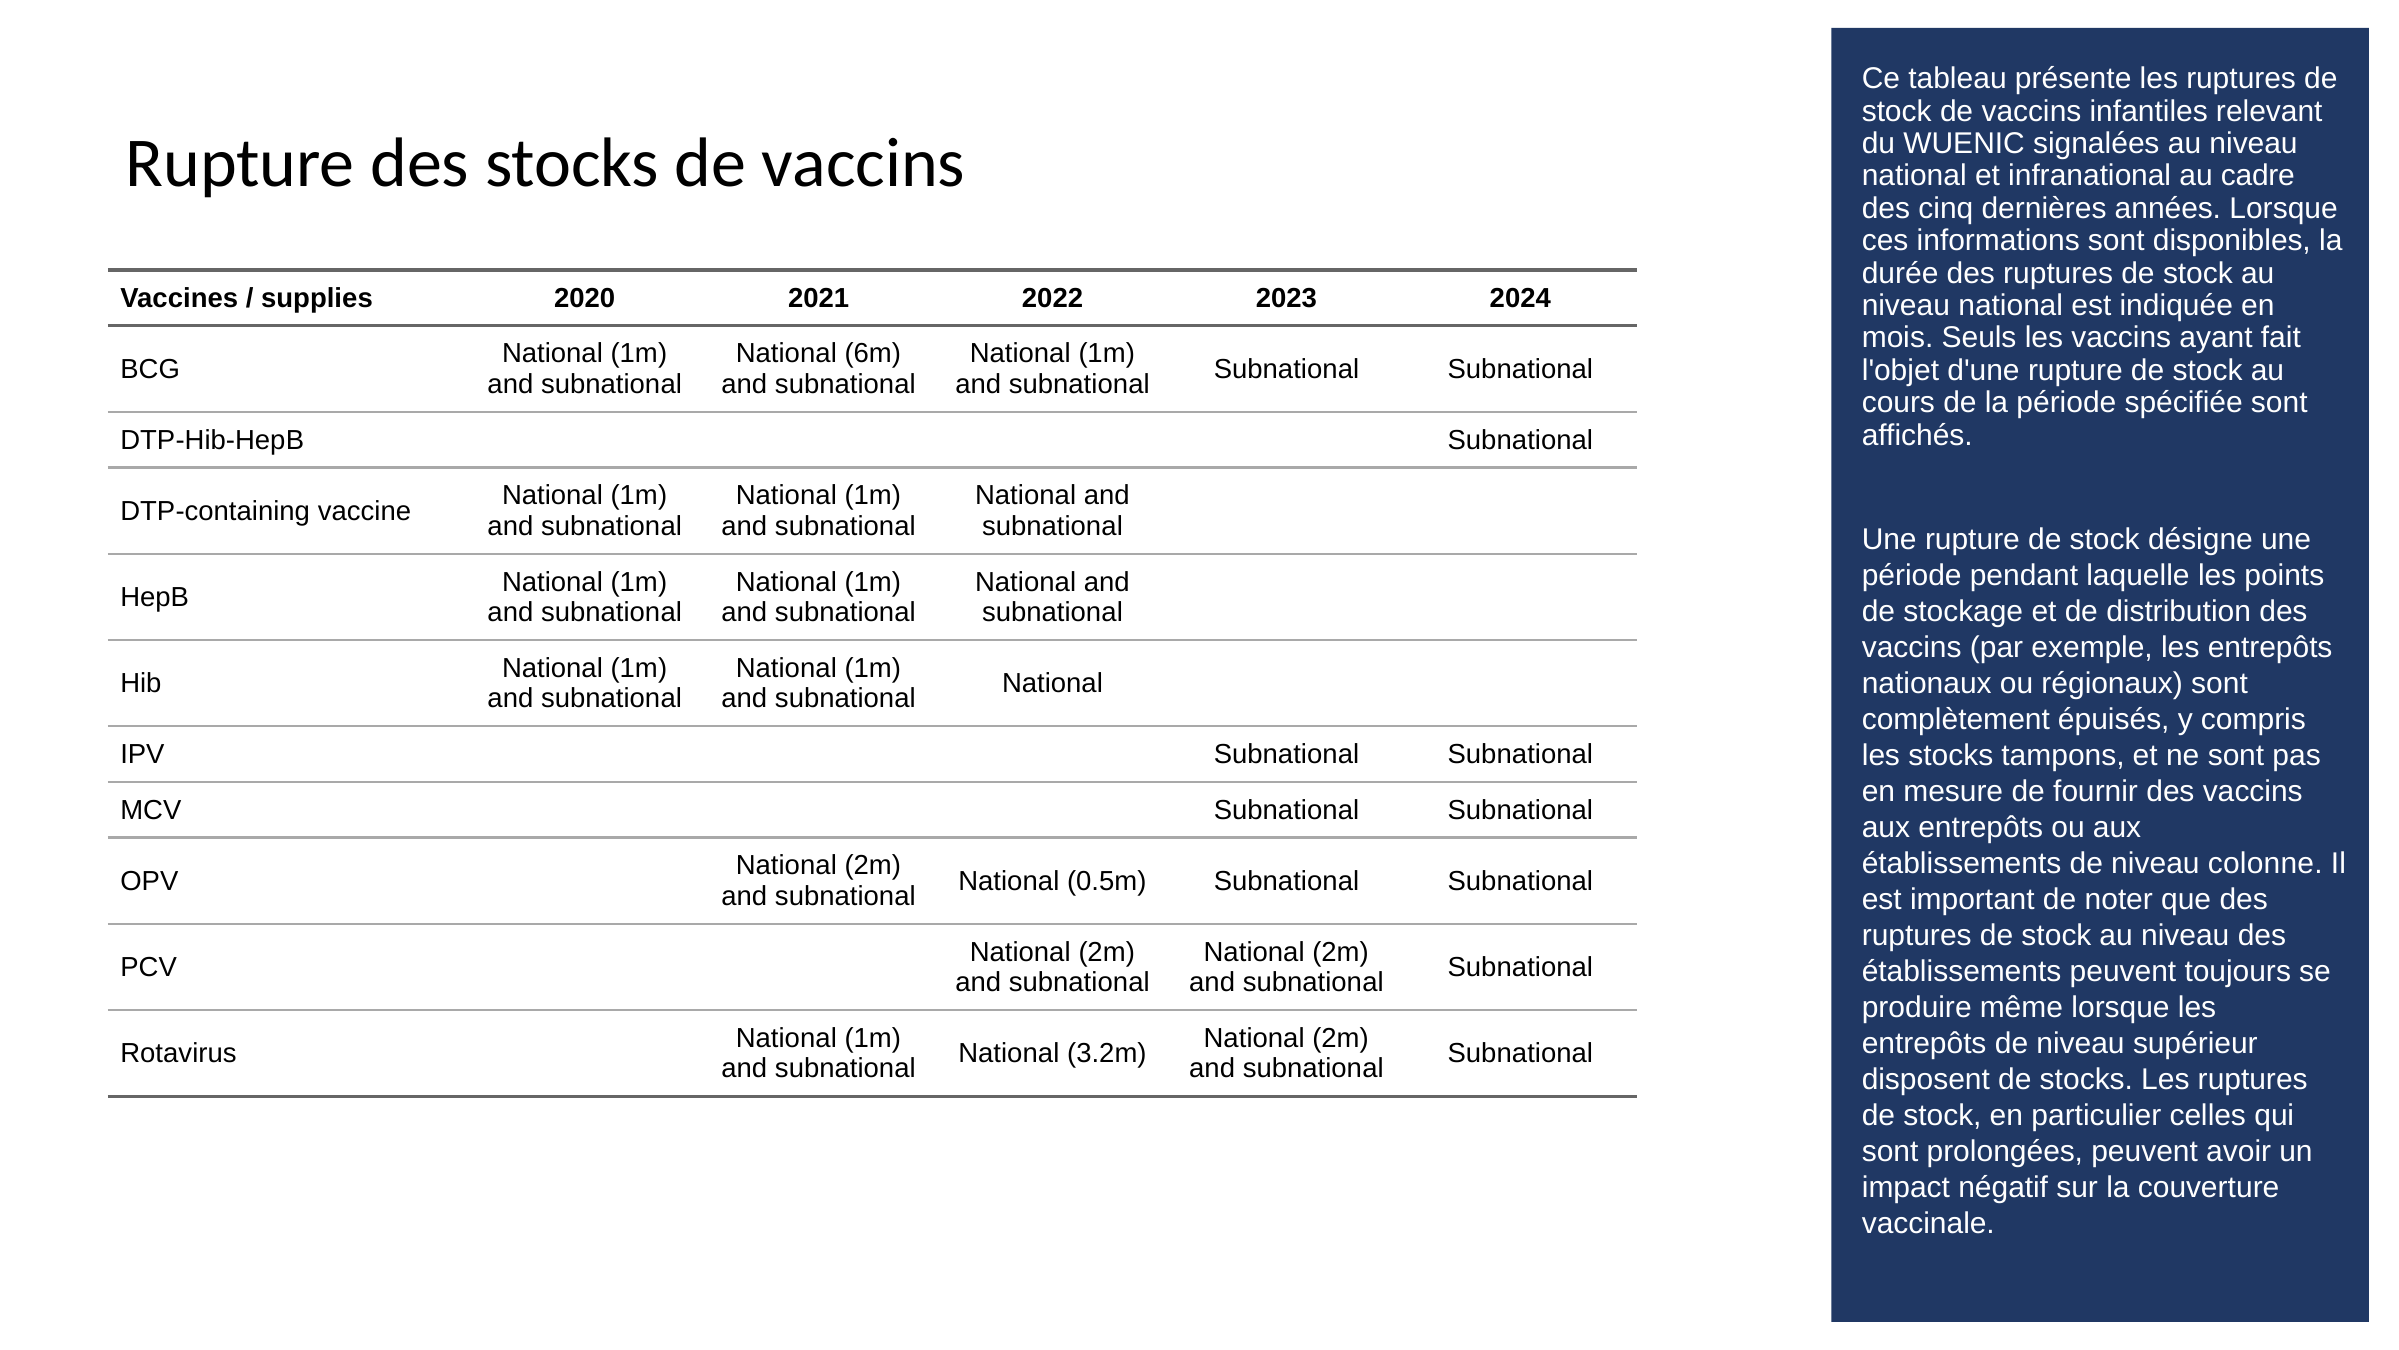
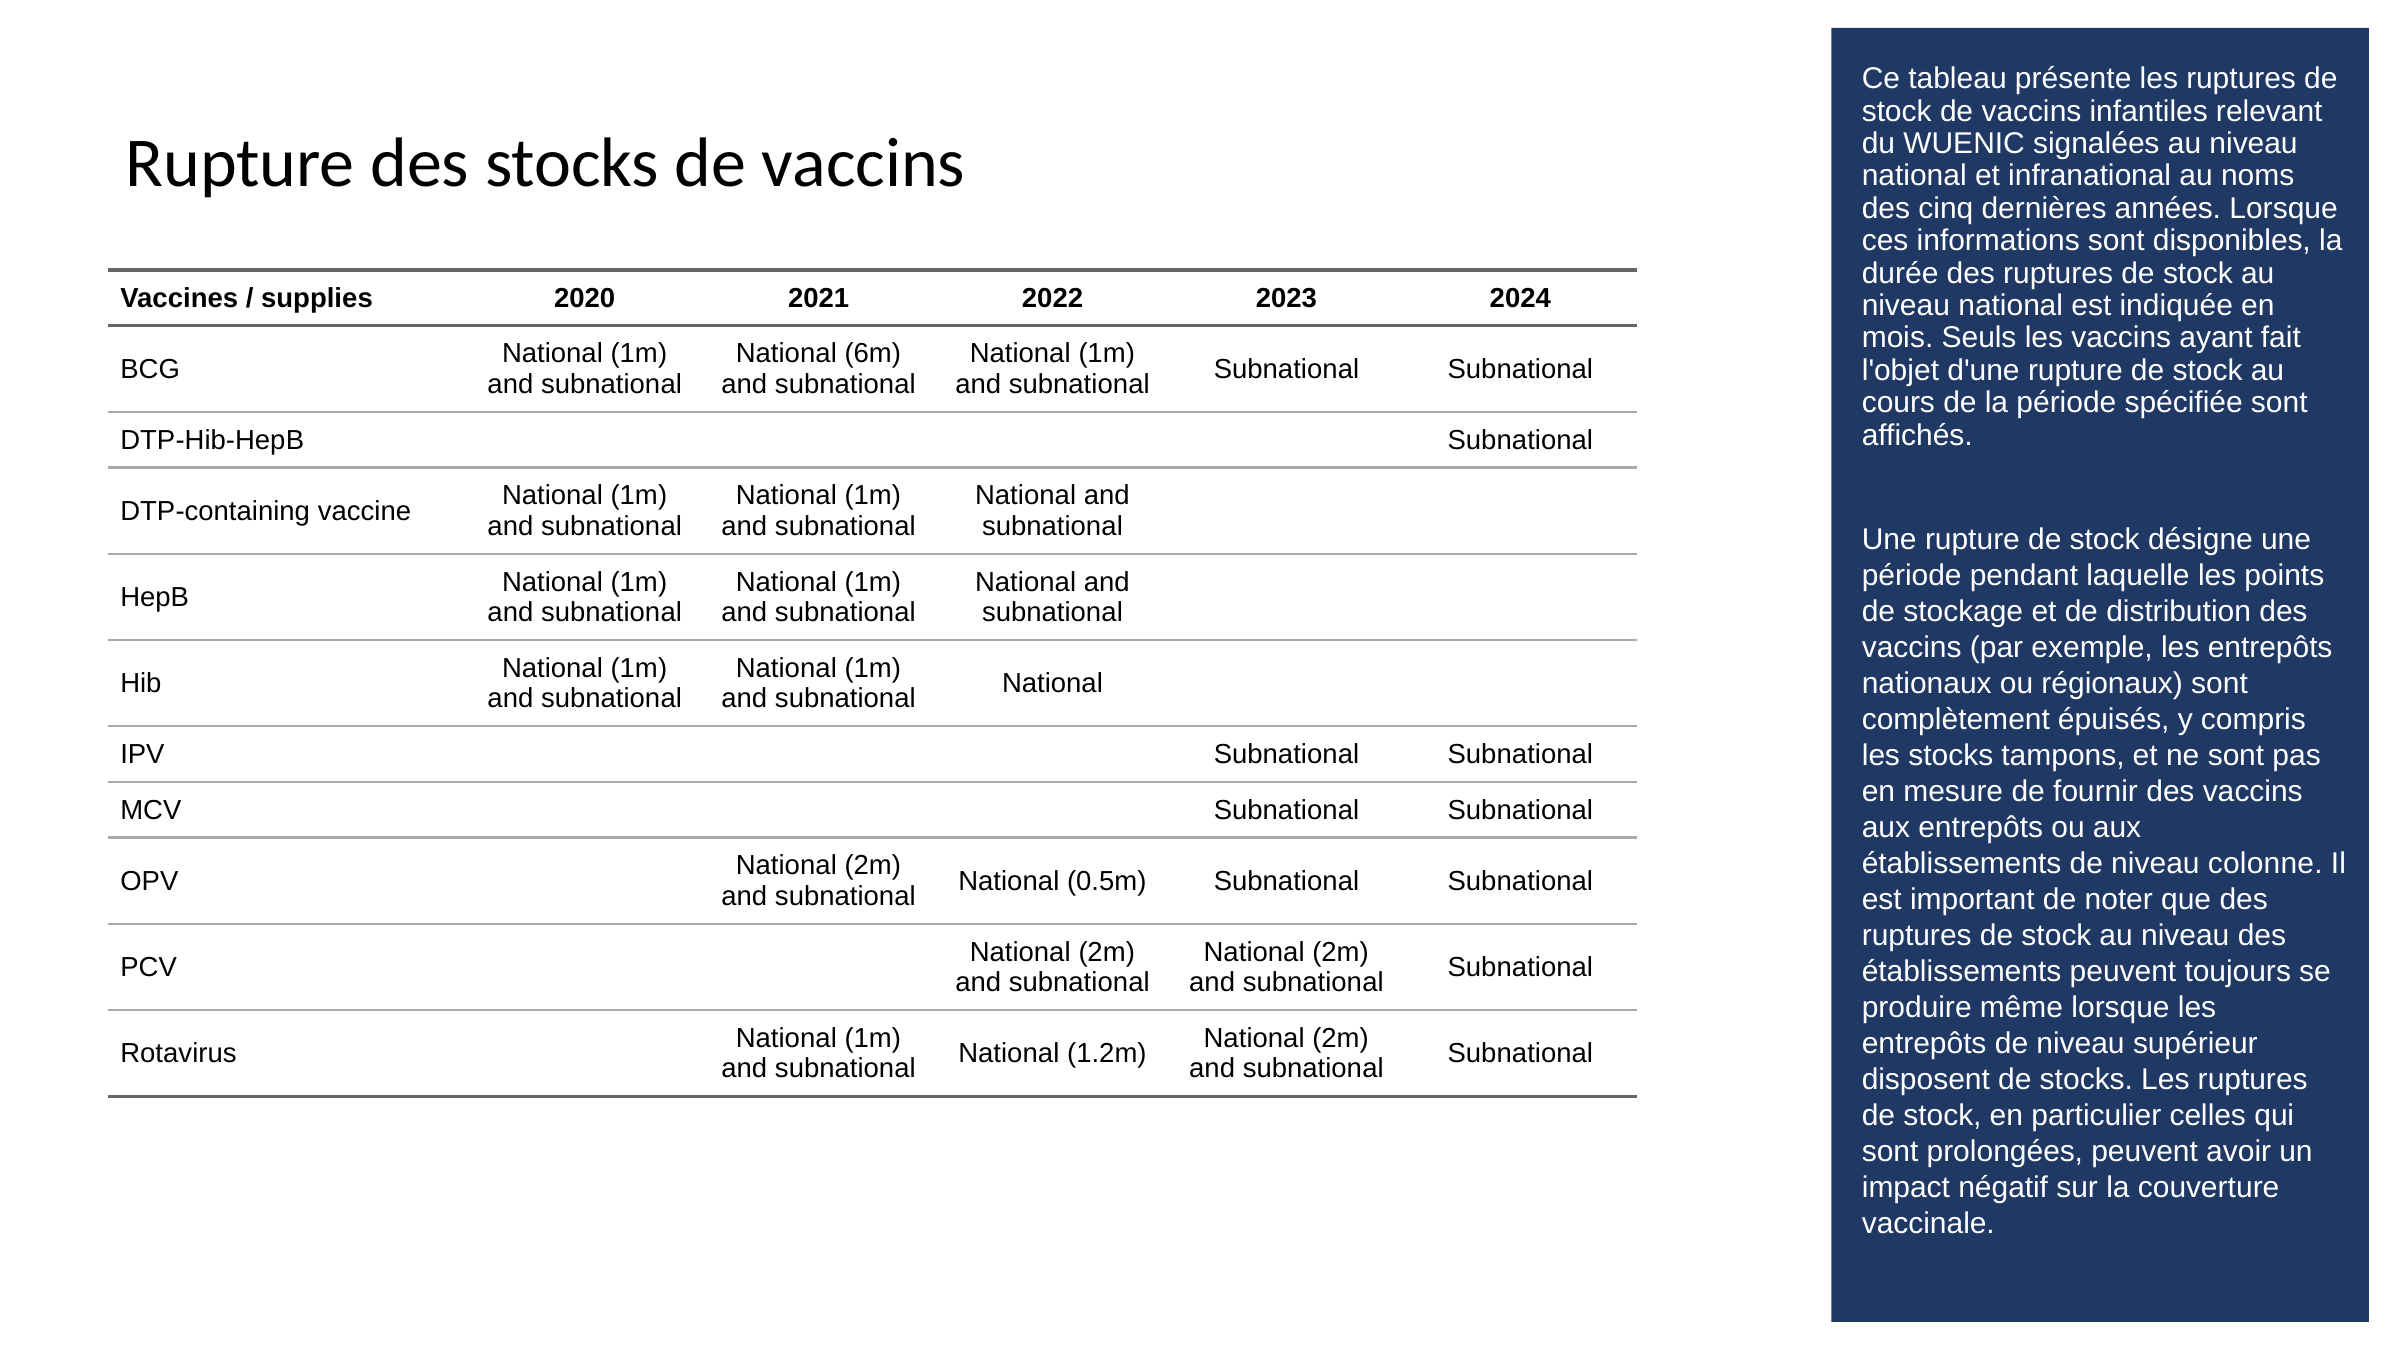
cadre: cadre -> noms
3.2m: 3.2m -> 1.2m
